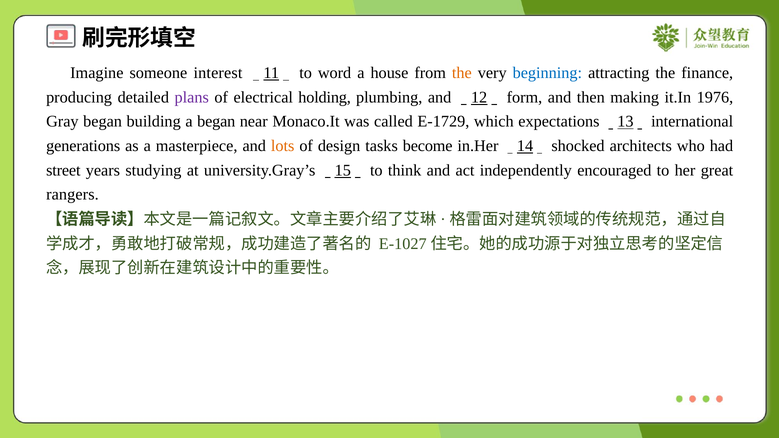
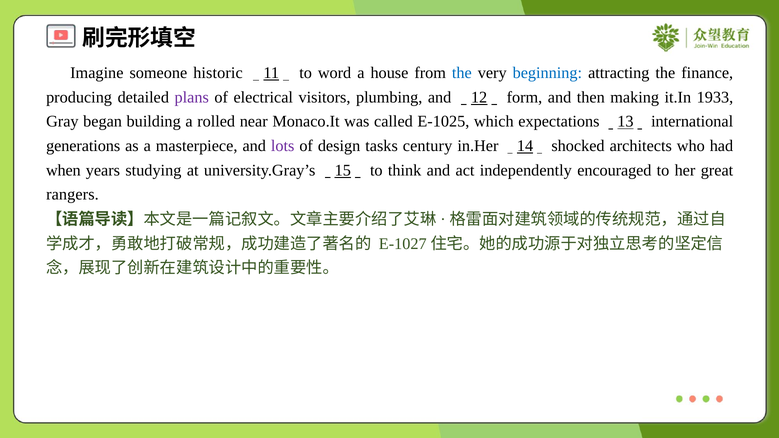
interest: interest -> historic
the at (462, 73) colour: orange -> blue
holding: holding -> visitors
1976: 1976 -> 1933
a began: began -> rolled
E-1729: E-1729 -> E-1025
lots colour: orange -> purple
become: become -> century
street: street -> when
